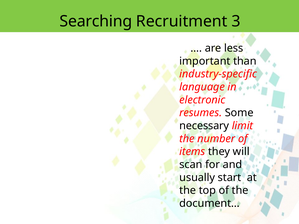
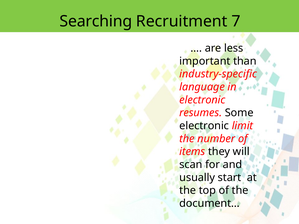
3: 3 -> 7
necessary at (204, 126): necessary -> electronic
